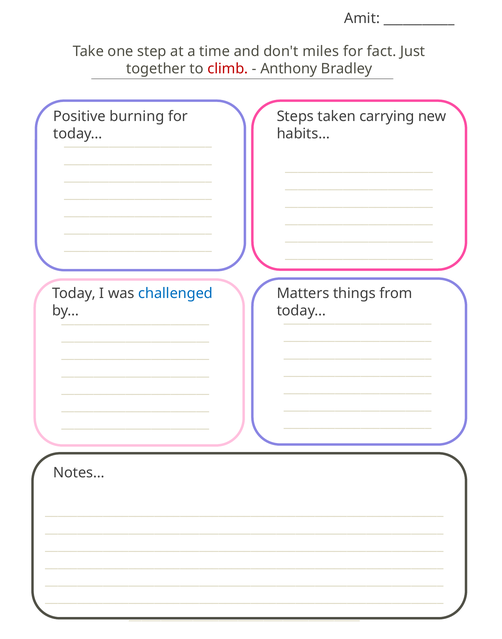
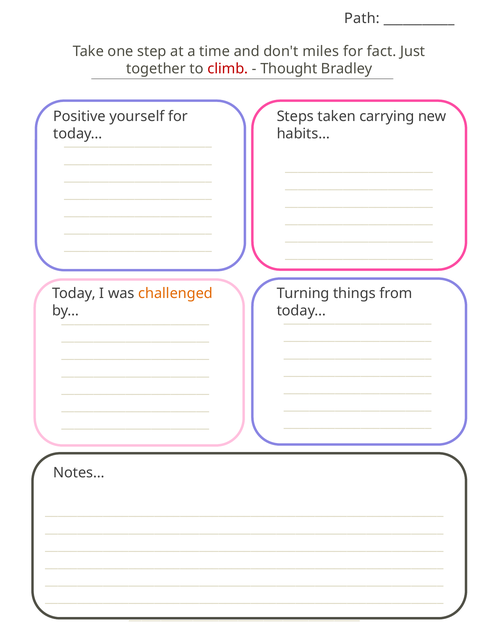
Amit: Amit -> Path
Anthony: Anthony -> Thought
burning: burning -> yourself
challenged colour: blue -> orange
Matters: Matters -> Turning
